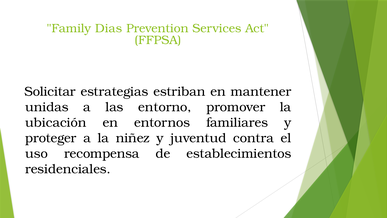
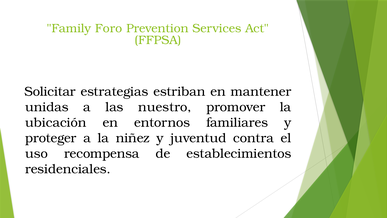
Dias: Dias -> Foro
entorno: entorno -> nuestro
